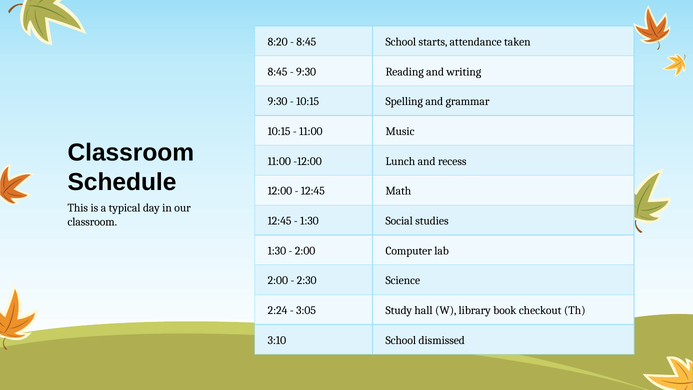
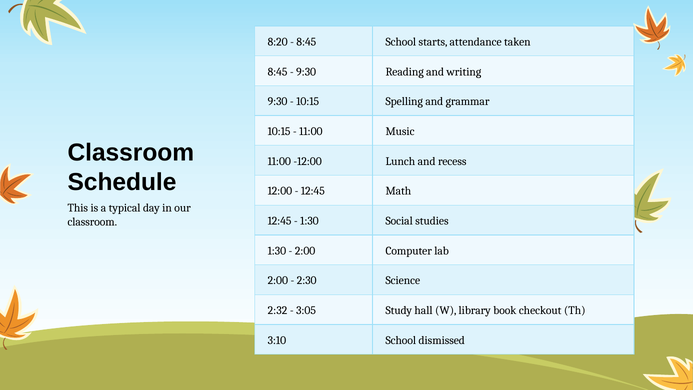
2:24: 2:24 -> 2:32
